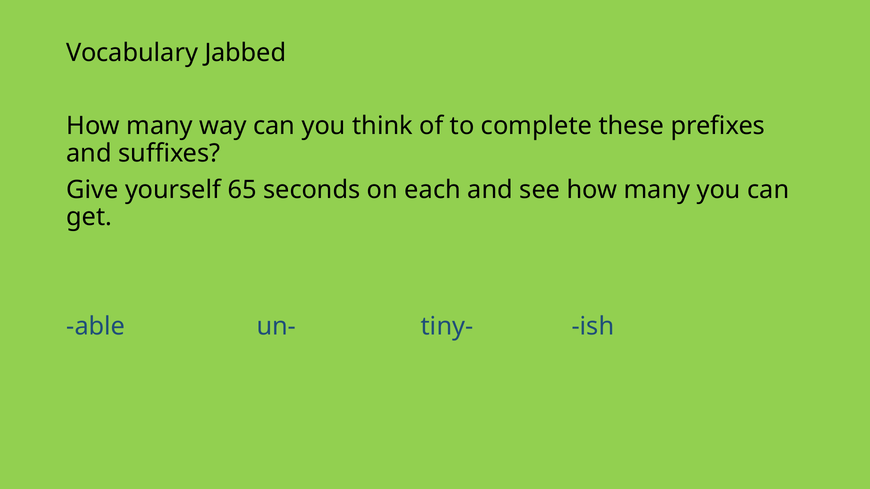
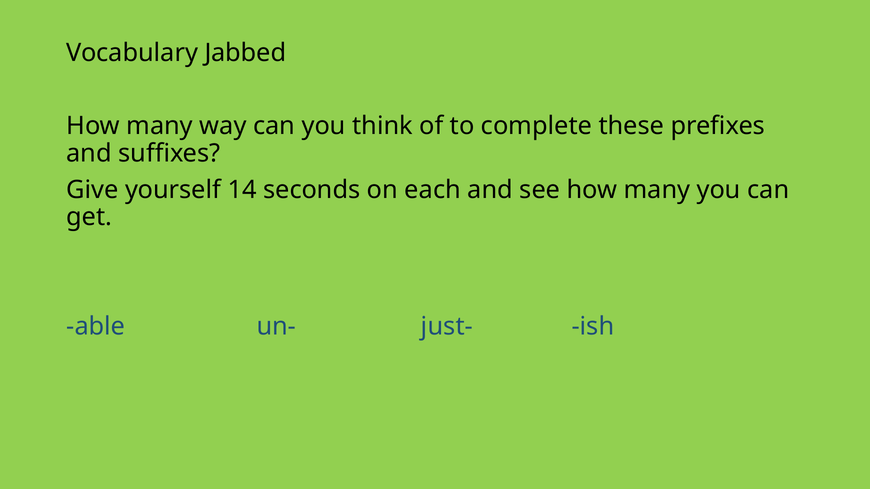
65: 65 -> 14
tiny-: tiny- -> just-
